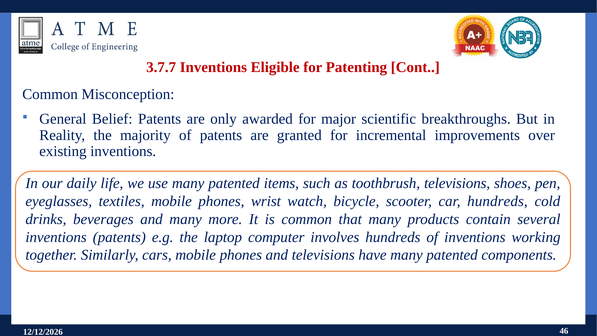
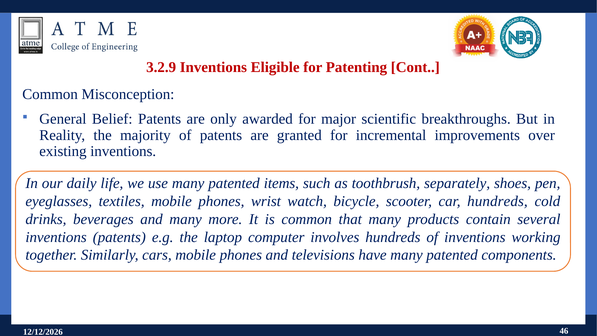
3.7.7: 3.7.7 -> 3.2.9
toothbrush televisions: televisions -> separately
